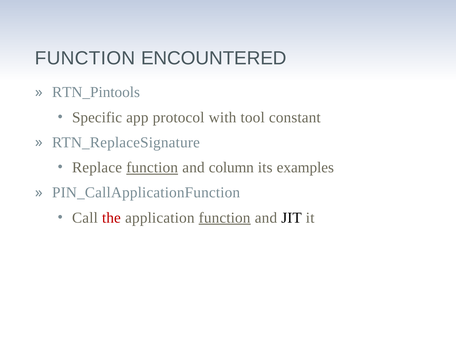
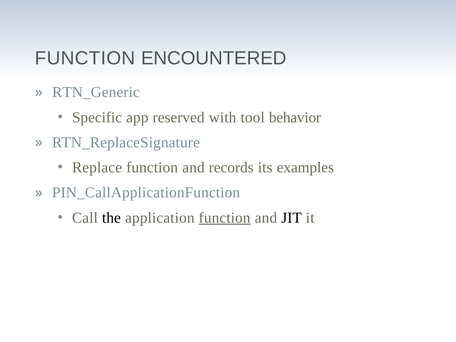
RTN_Pintools: RTN_Pintools -> RTN_Generic
protocol: protocol -> reserved
constant: constant -> behavior
function at (152, 168) underline: present -> none
column: column -> records
the colour: red -> black
